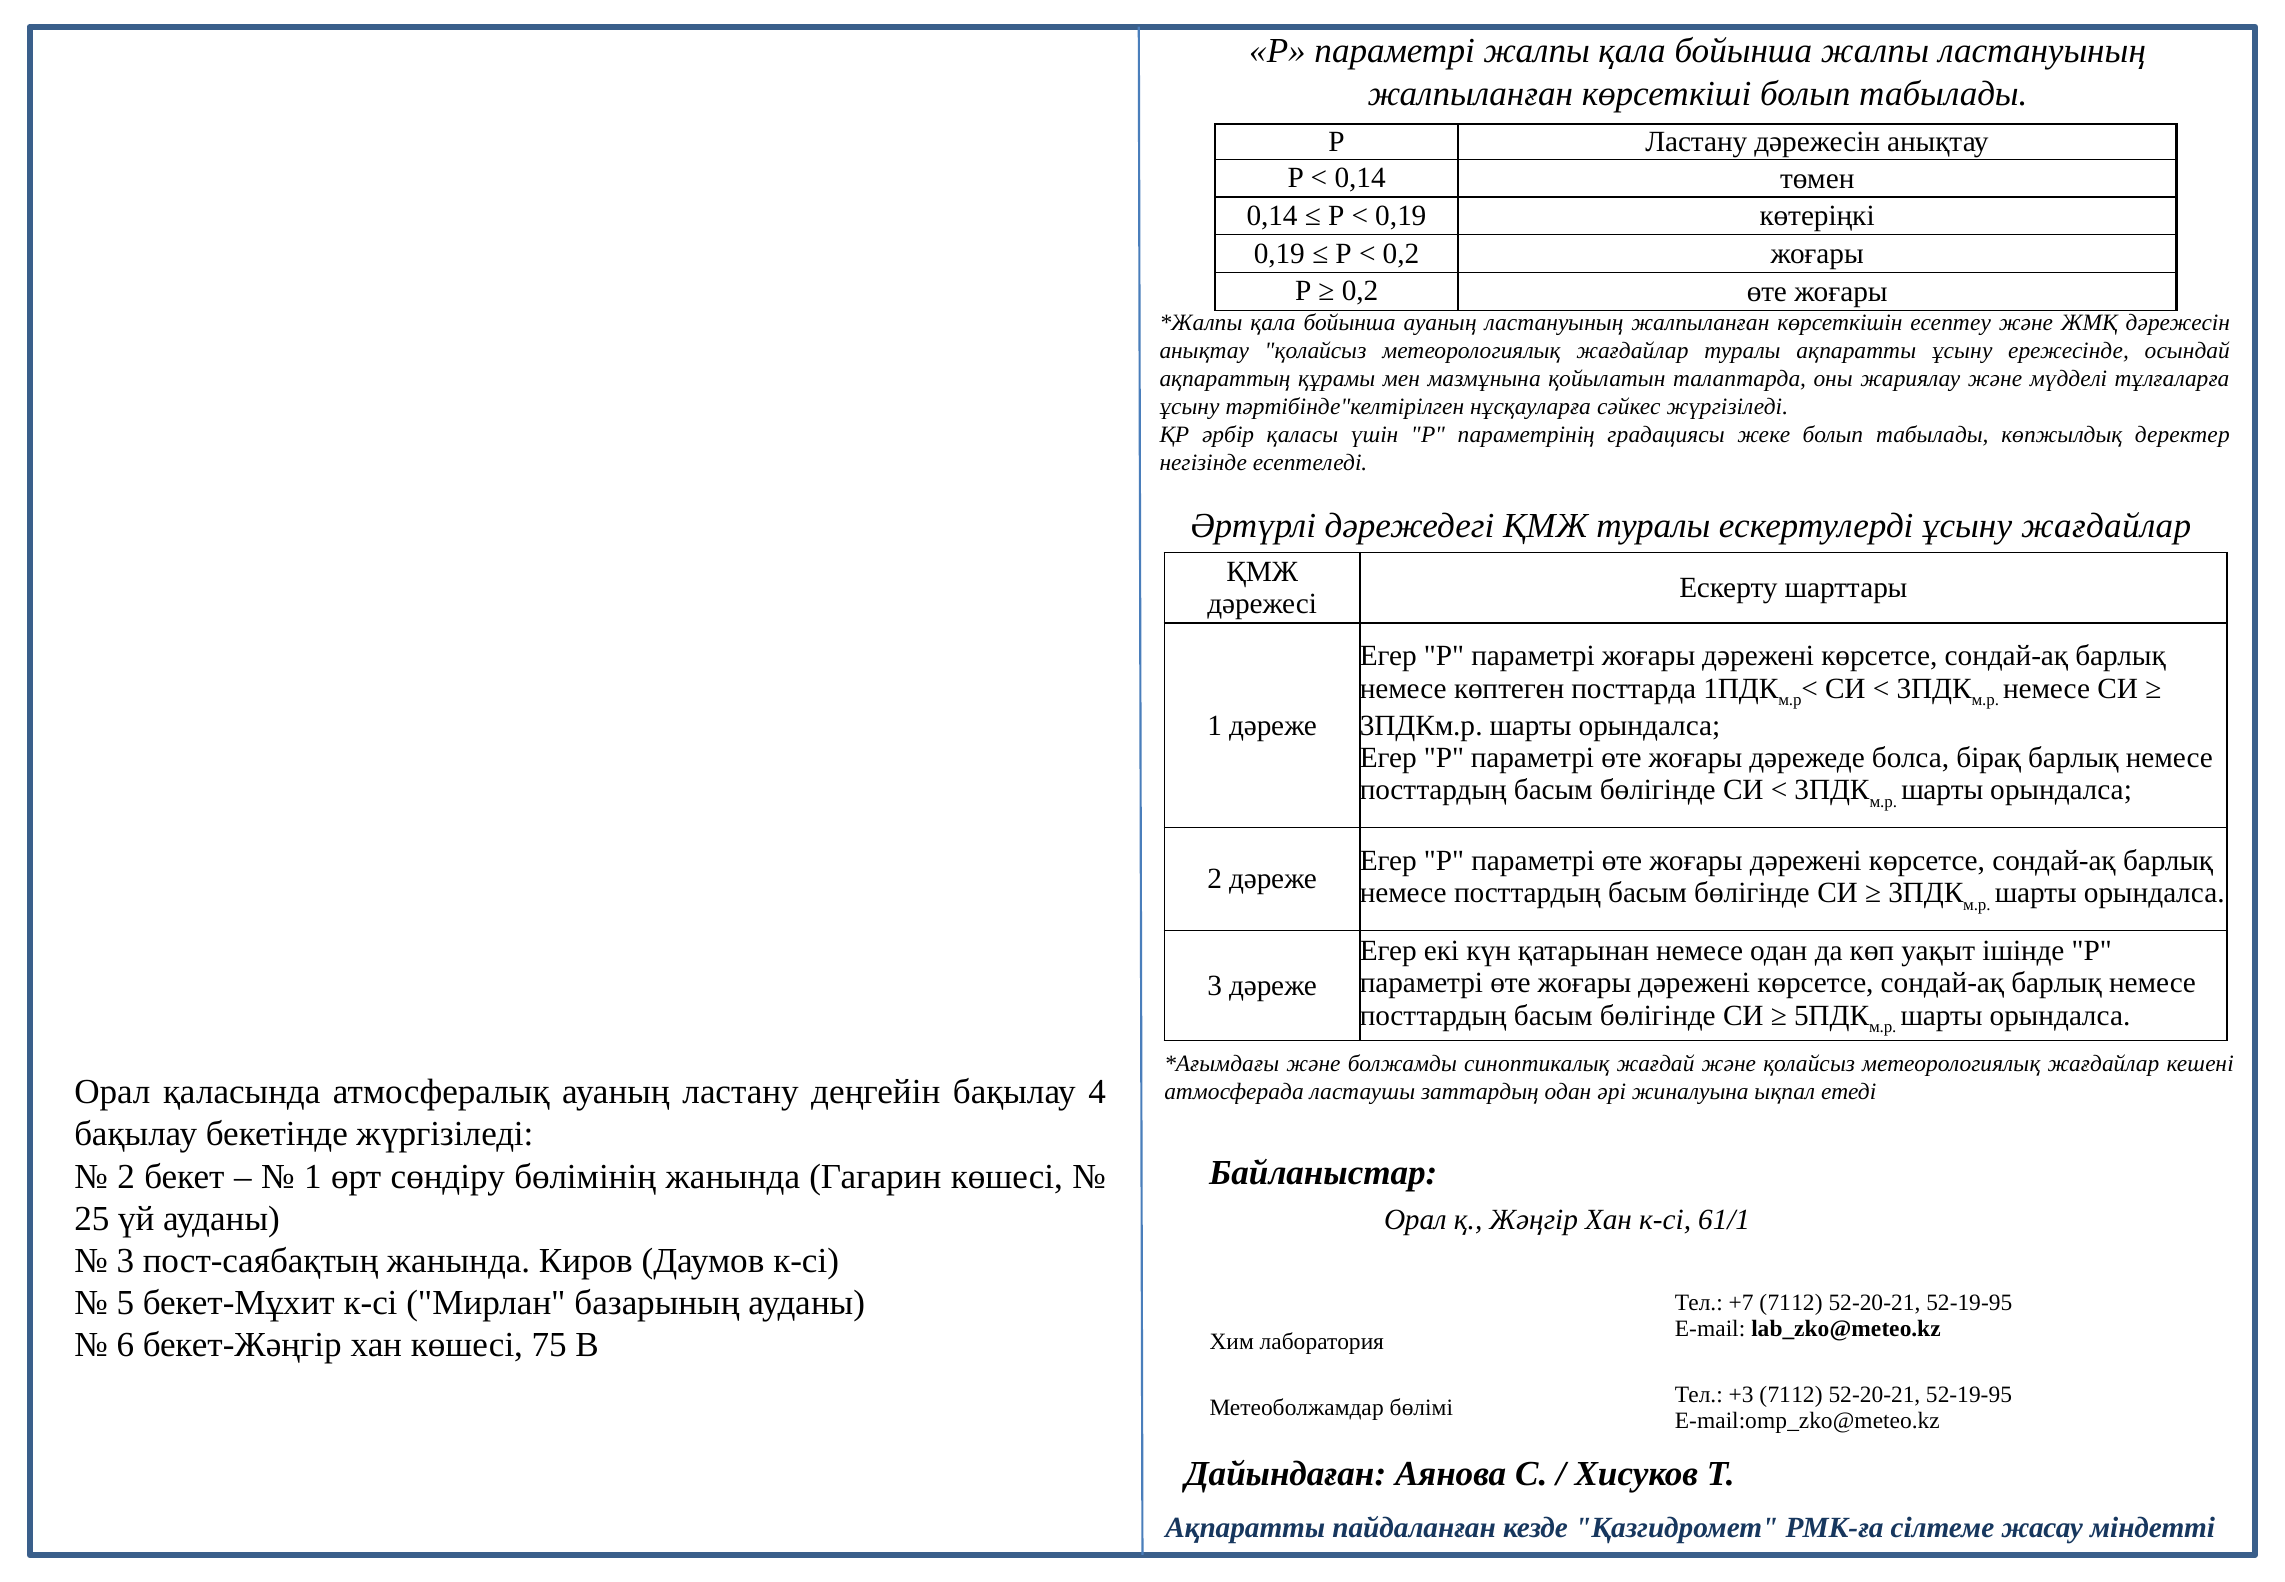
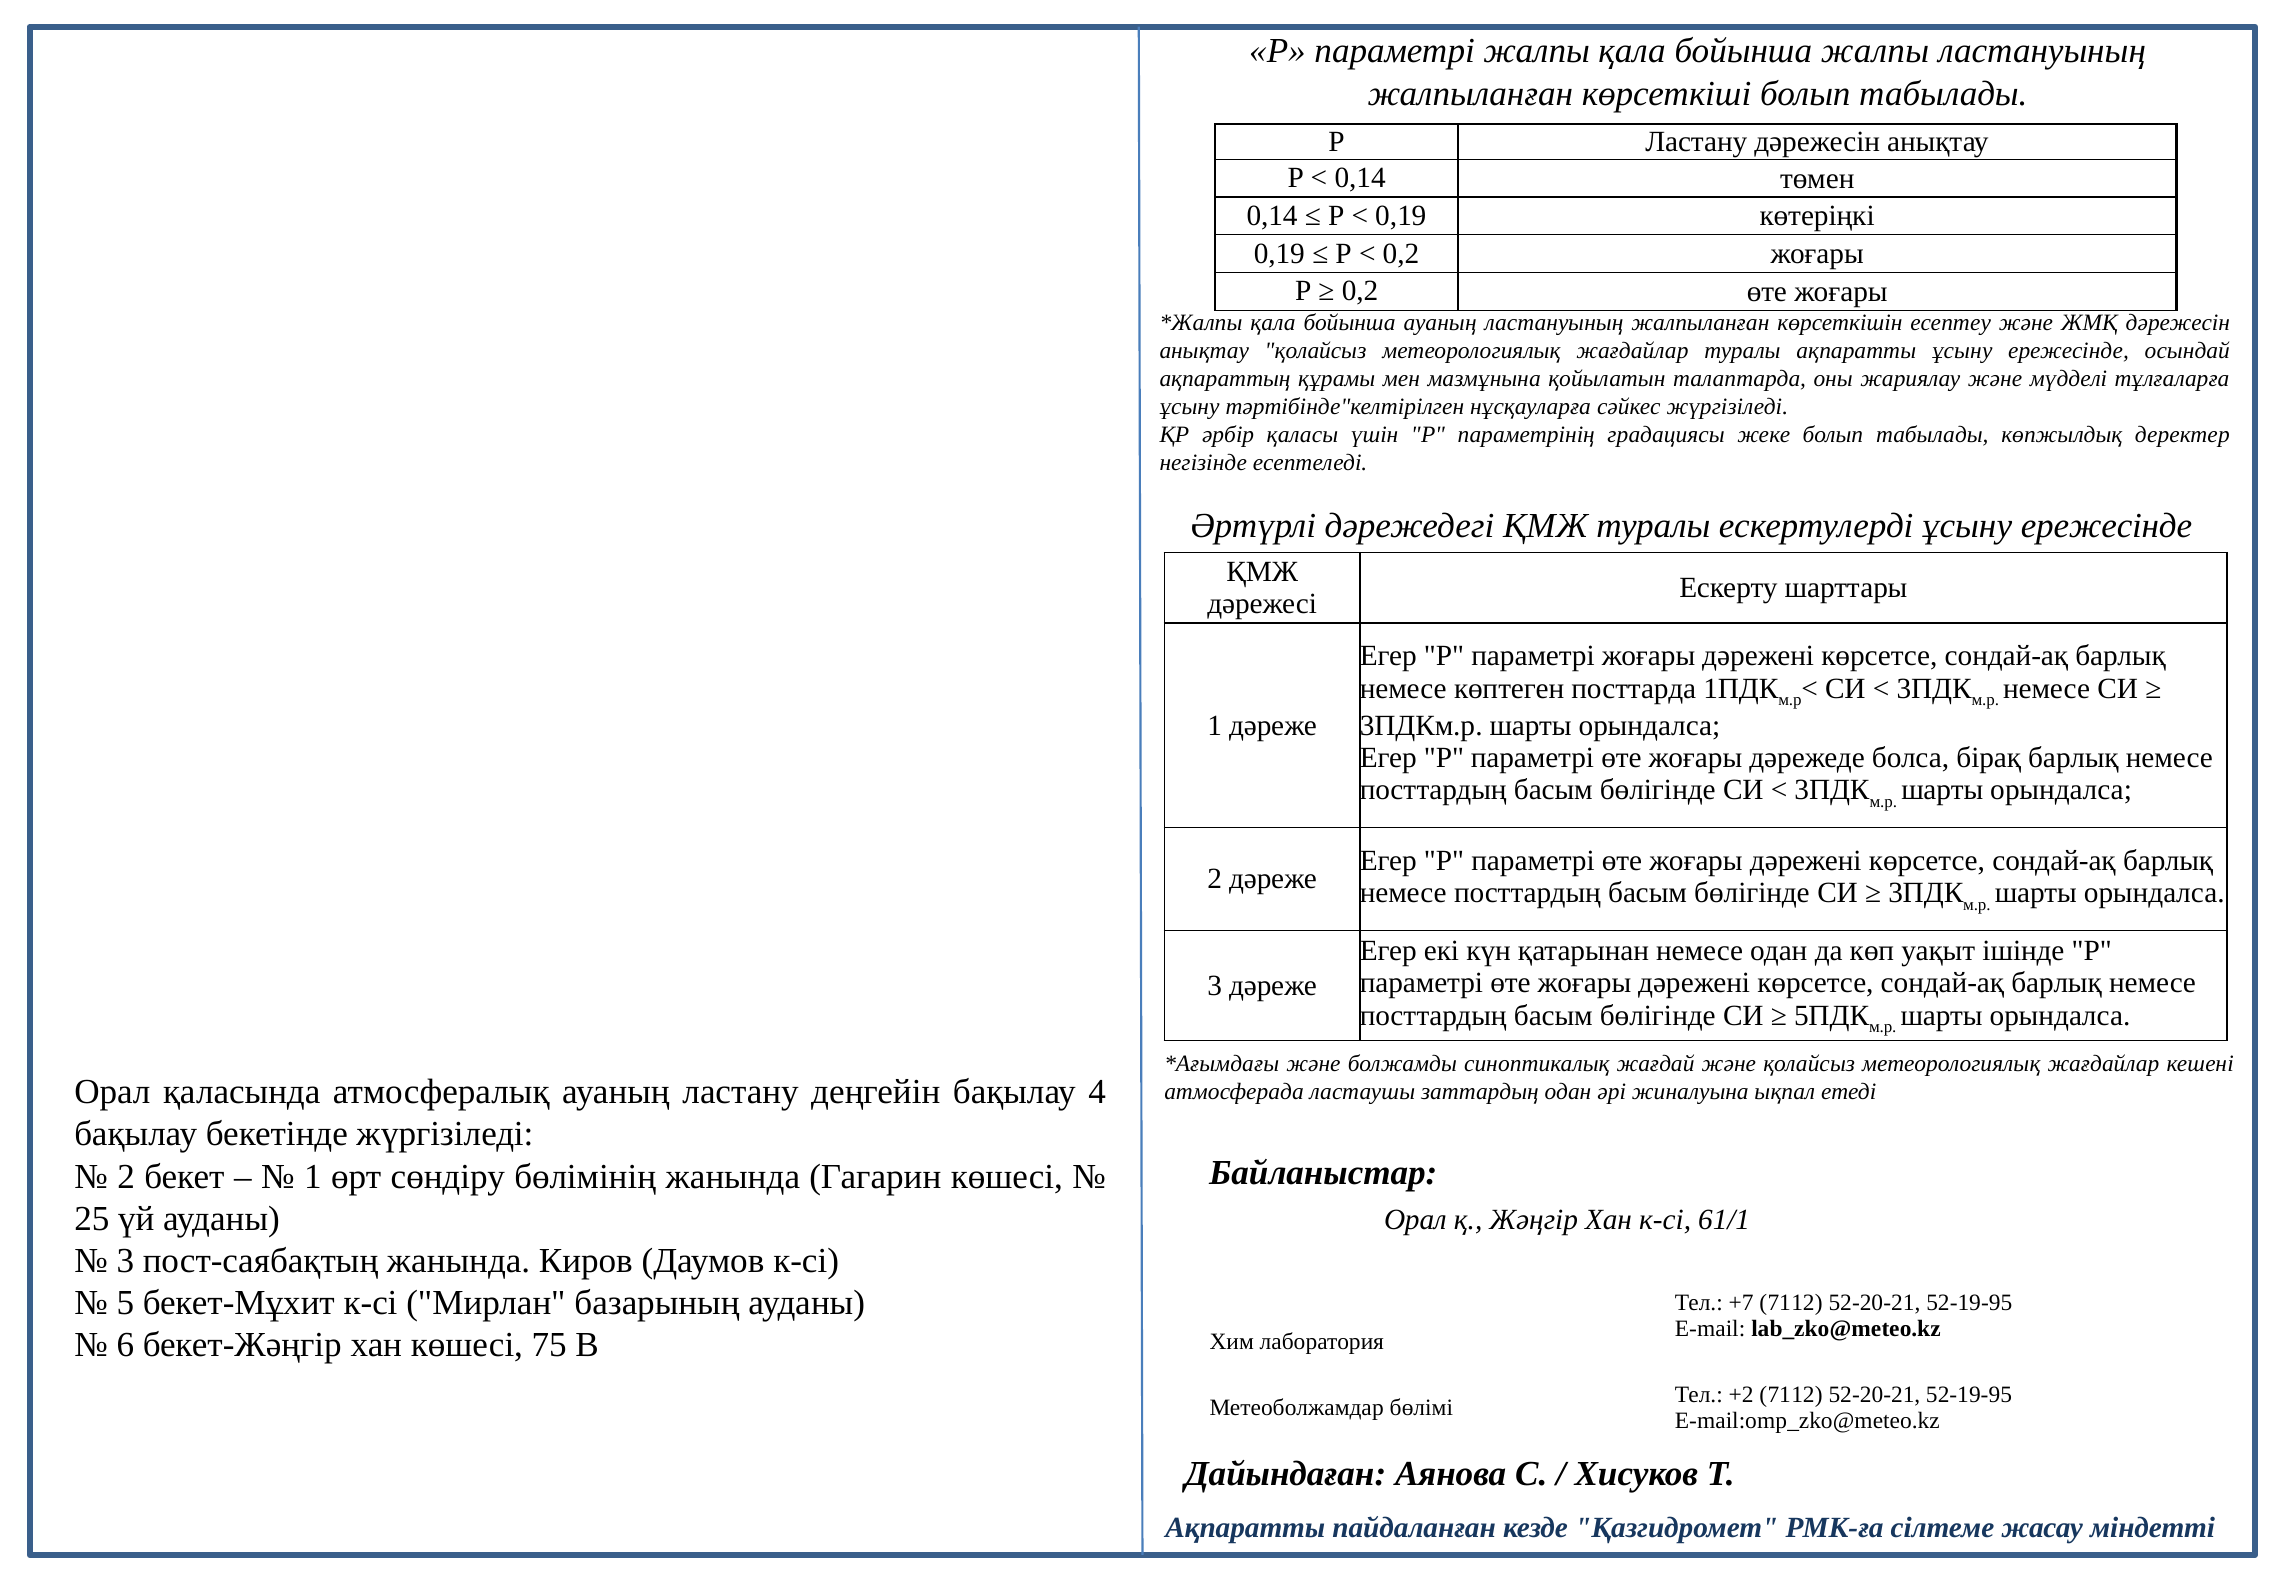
ескертулерді ұсыну жағдайлар: жағдайлар -> ережесінде
+3: +3 -> +2
